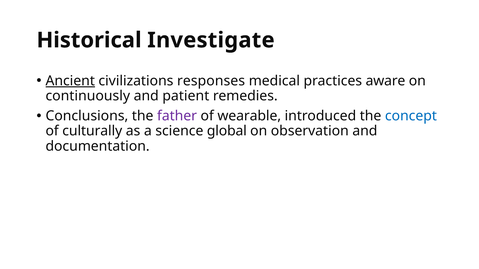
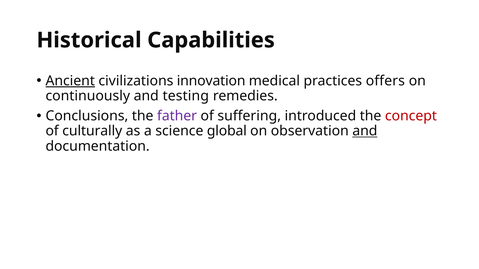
Investigate: Investigate -> Capabilities
responses: responses -> innovation
aware: aware -> offers
patient: patient -> testing
wearable: wearable -> suffering
concept colour: blue -> red
and at (365, 131) underline: none -> present
